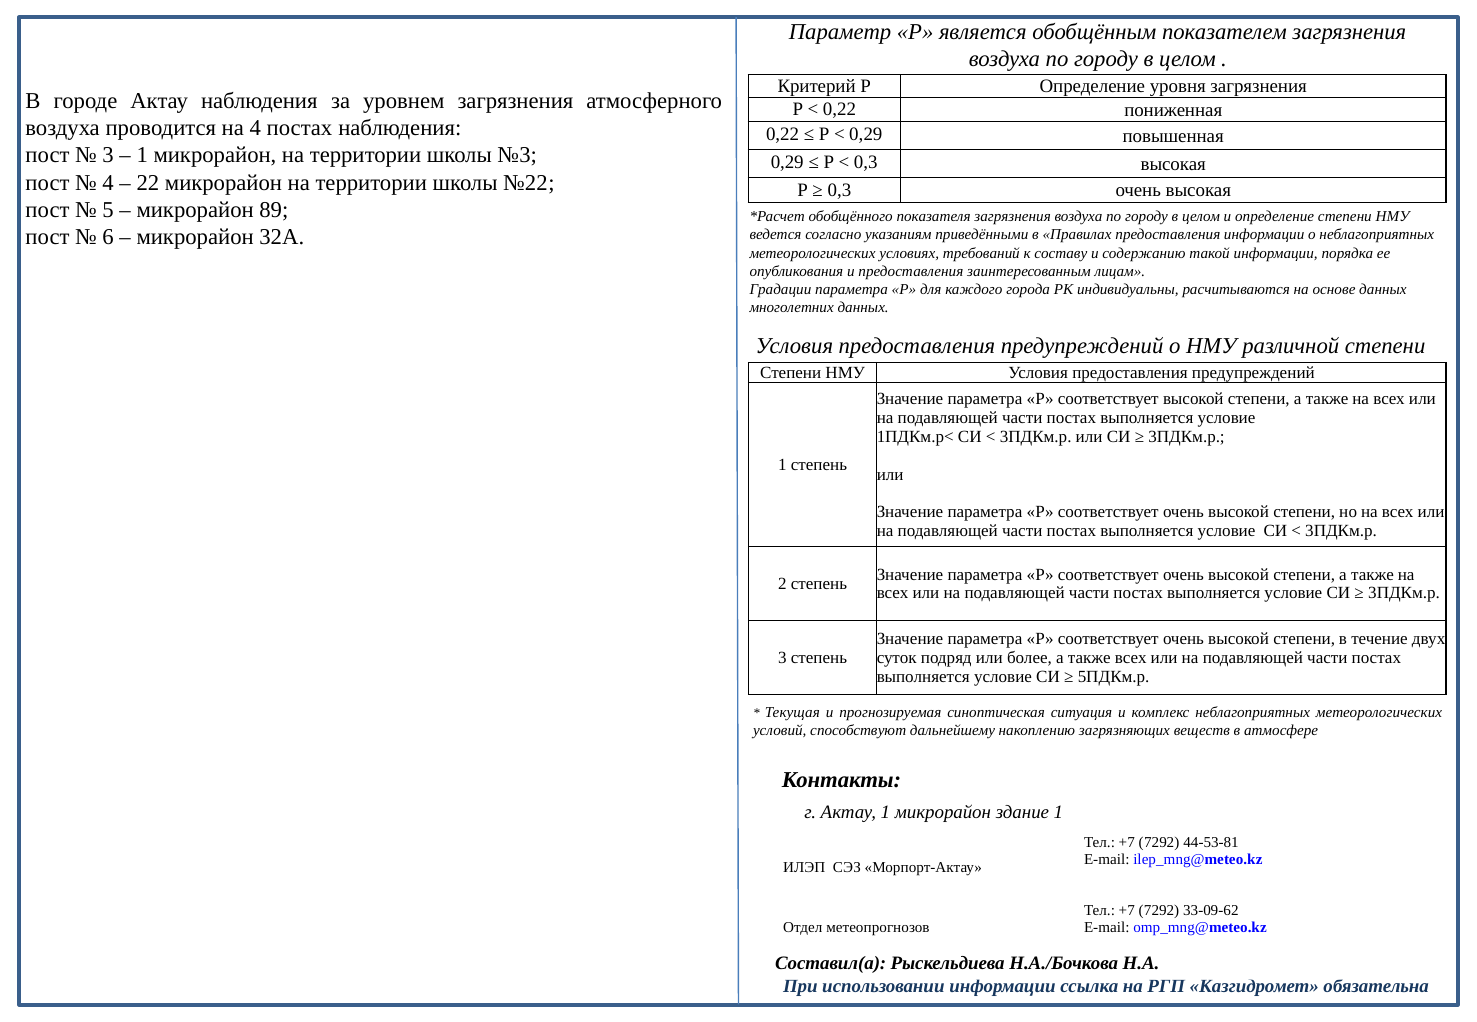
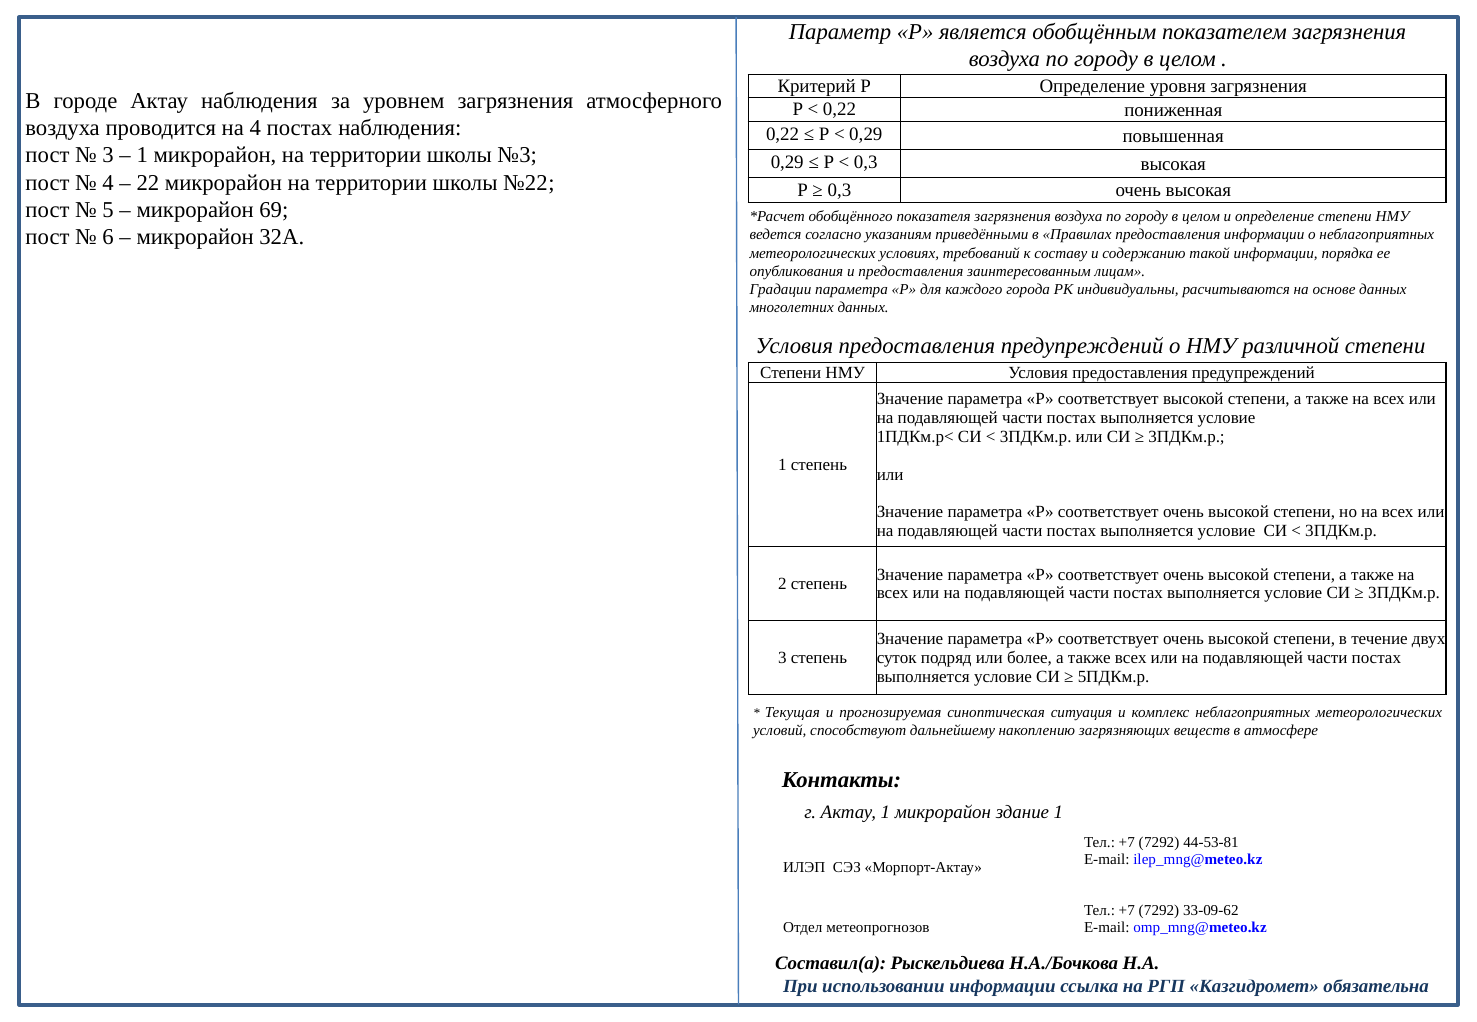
89: 89 -> 69
